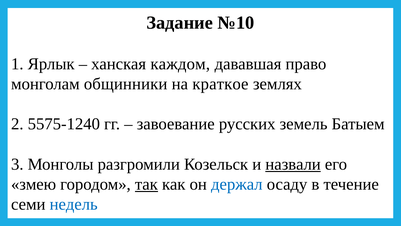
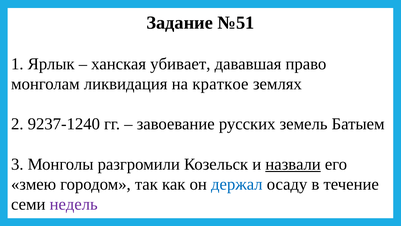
№10: №10 -> №51
каждом: каждом -> убивает
общинники: общинники -> ликвидация
5575-1240: 5575-1240 -> 9237-1240
так underline: present -> none
недель colour: blue -> purple
